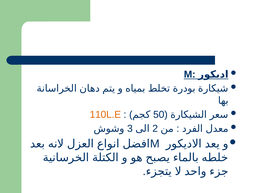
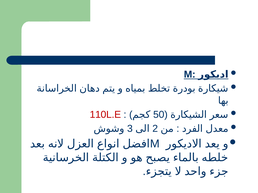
110L.E colour: orange -> red
